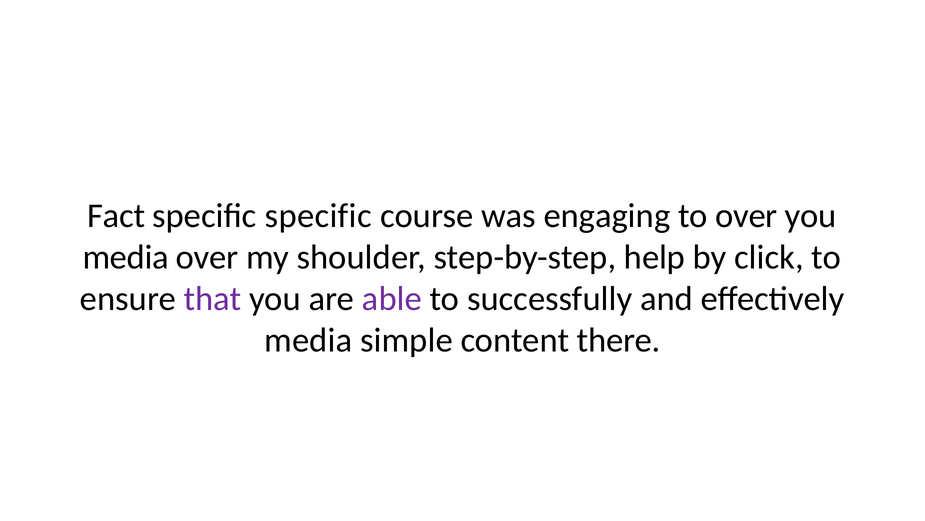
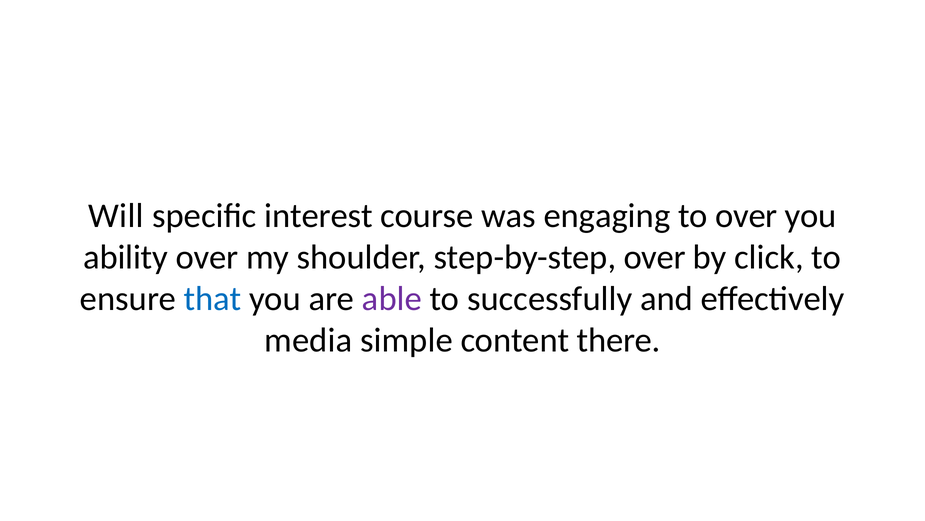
Fact: Fact -> Will
specific specific: specific -> interest
media at (126, 257): media -> ability
step-by-step help: help -> over
that colour: purple -> blue
